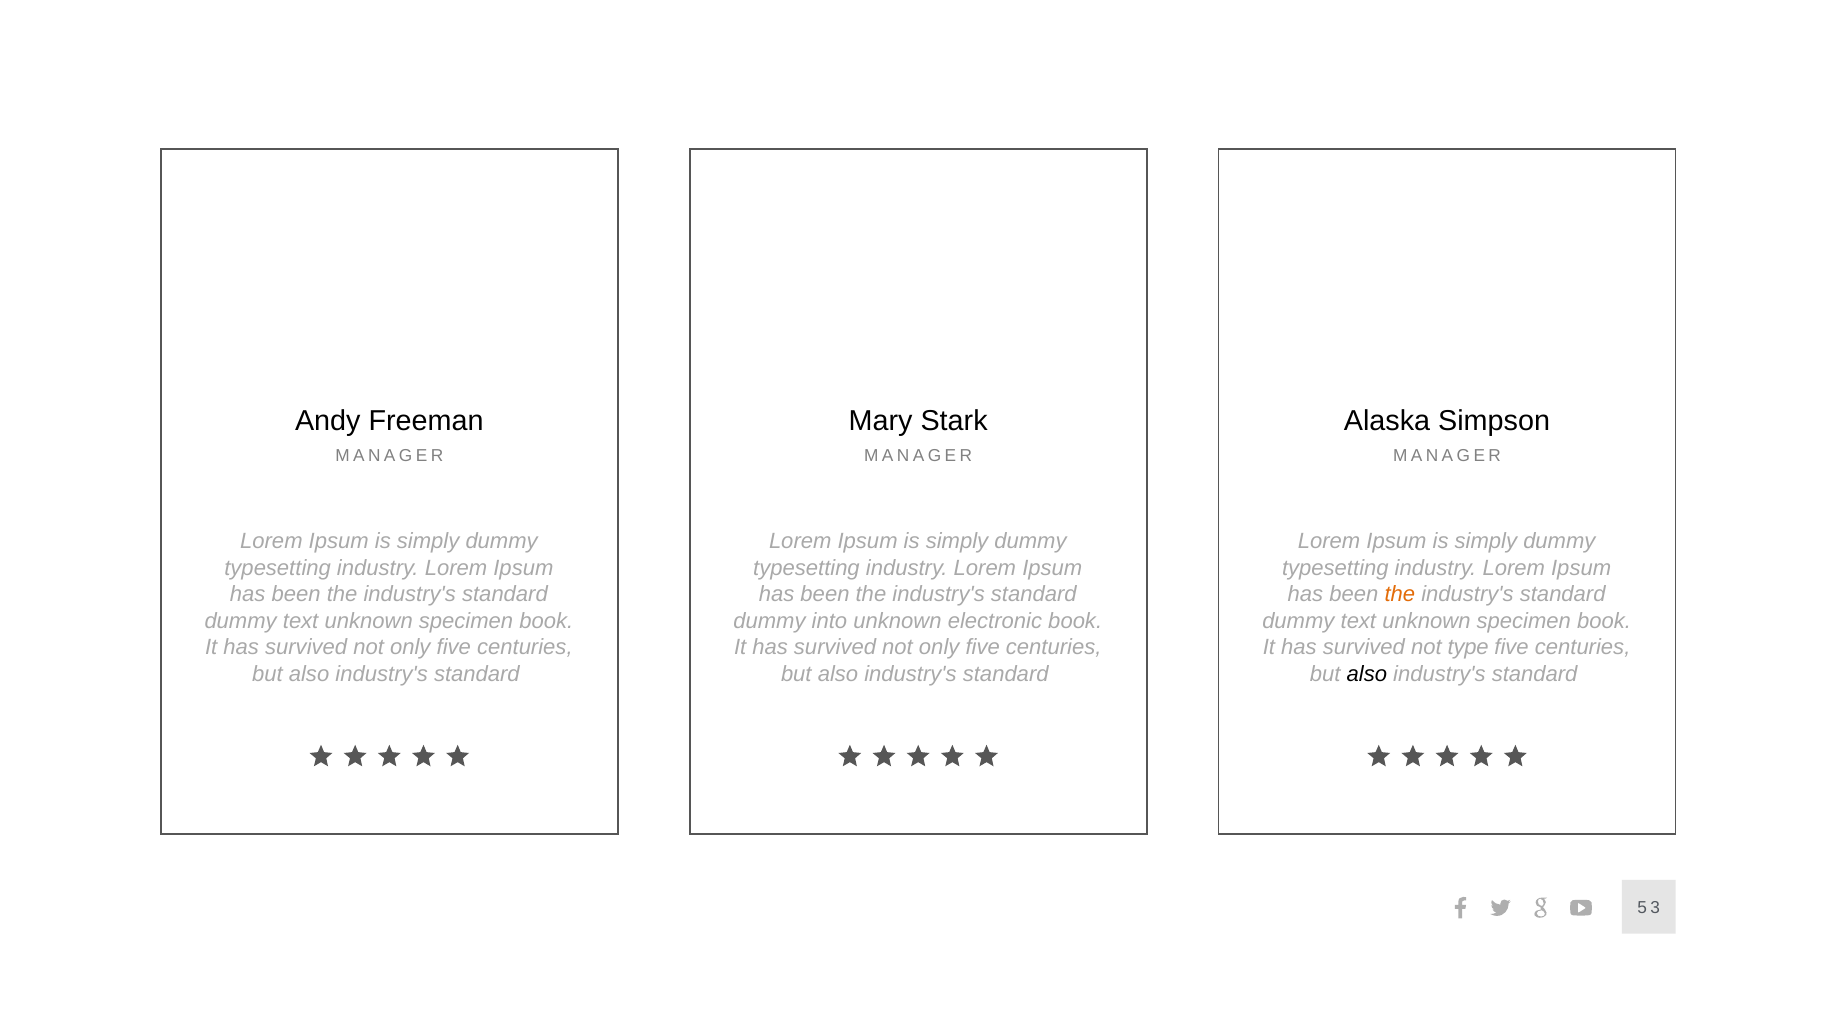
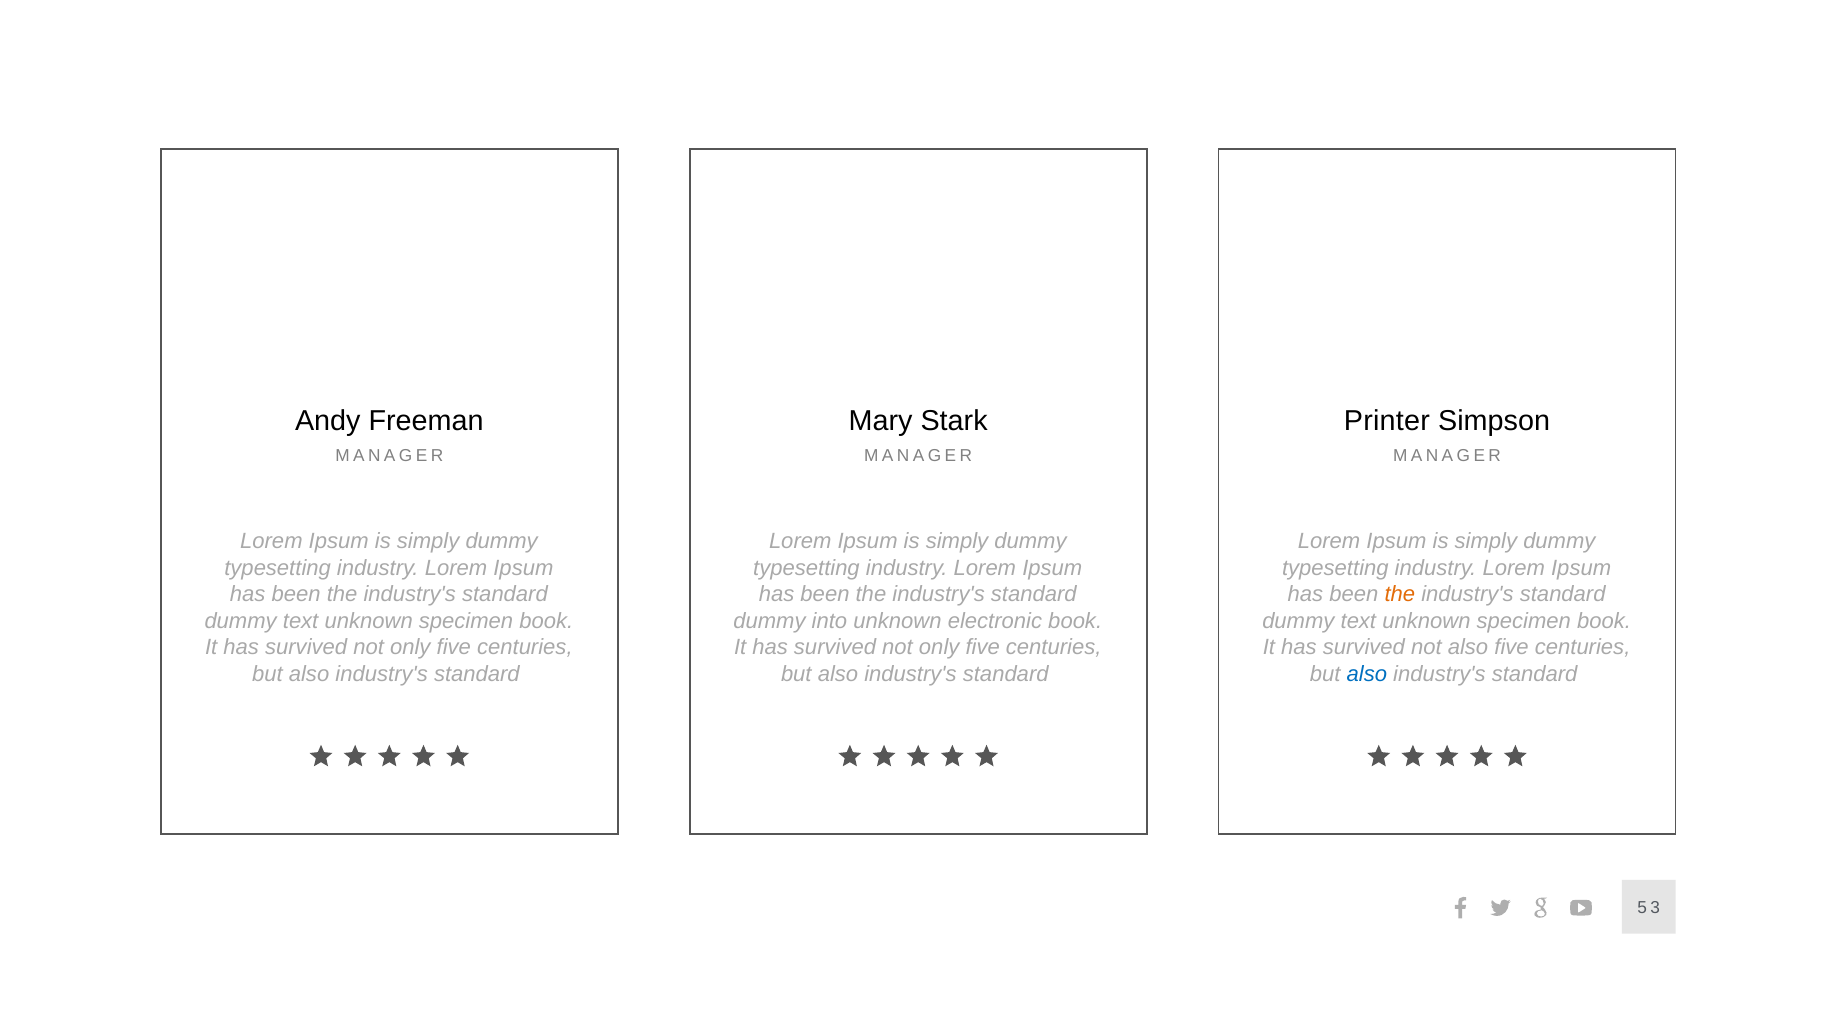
Alaska: Alaska -> Printer
not type: type -> also
also at (1367, 674) colour: black -> blue
